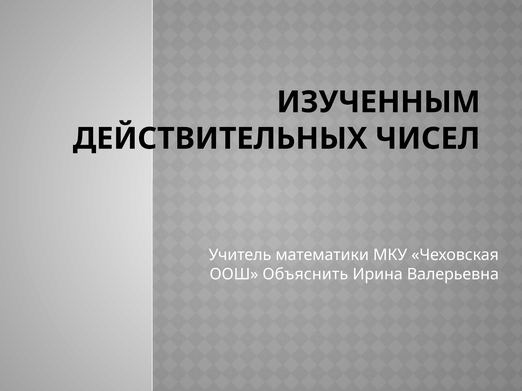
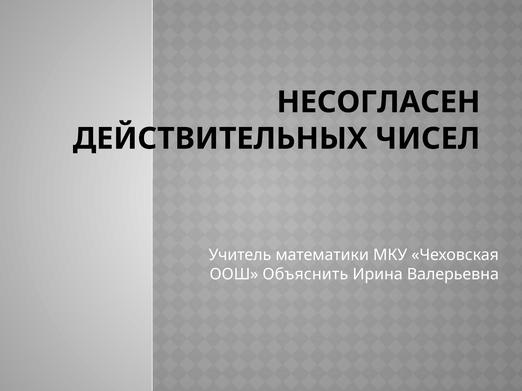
ИЗУЧЕННЫМ: ИЗУЧЕННЫМ -> НЕСОГЛАСЕН
